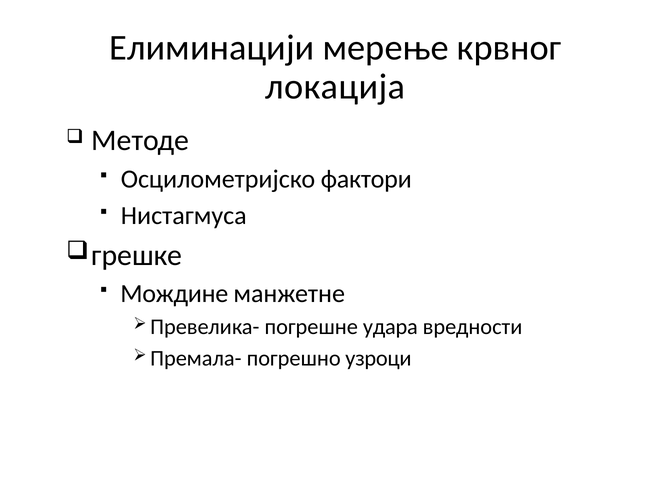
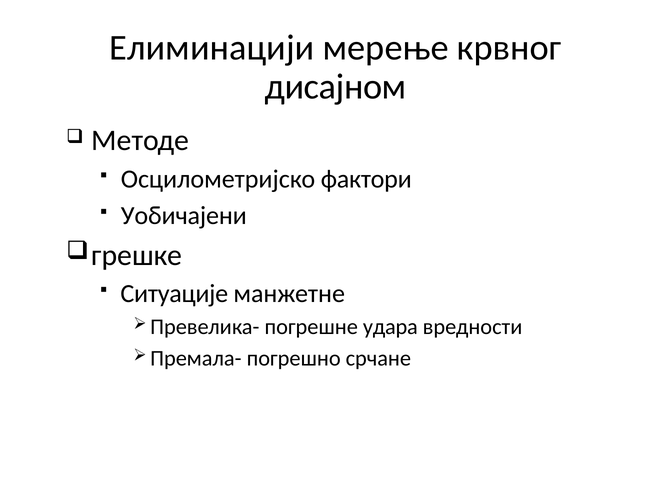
локација: локација -> дисајном
Нистагмуса: Нистагмуса -> Уобичајени
Мождине: Мождине -> Ситуације
узроци: узроци -> срчане
